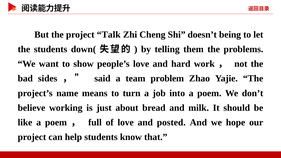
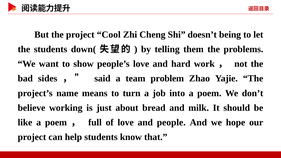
Talk: Talk -> Cool
posted: posted -> people
